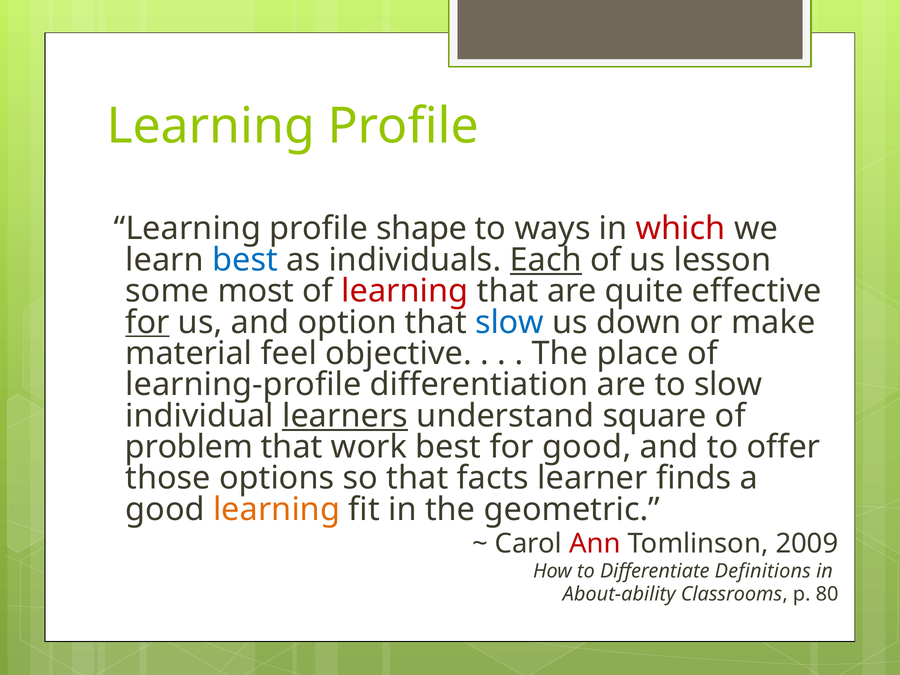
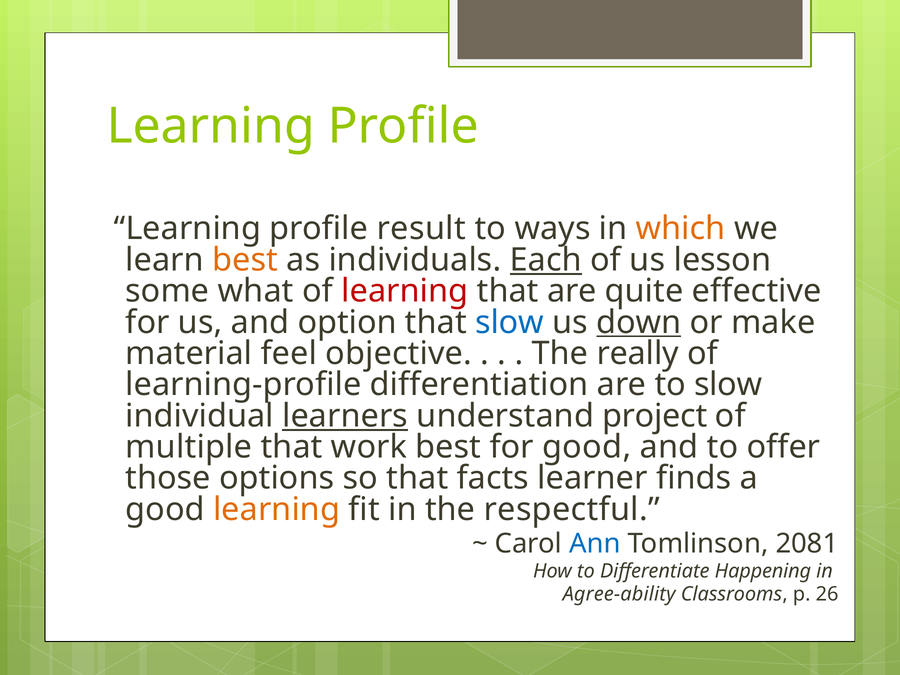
shape: shape -> result
which colour: red -> orange
best at (245, 260) colour: blue -> orange
most: most -> what
for at (147, 322) underline: present -> none
down underline: none -> present
place: place -> really
square: square -> project
problem: problem -> multiple
geometric: geometric -> respectful
Ann colour: red -> blue
2009: 2009 -> 2081
Definitions: Definitions -> Happening
About-ability: About-ability -> Agree-ability
80: 80 -> 26
